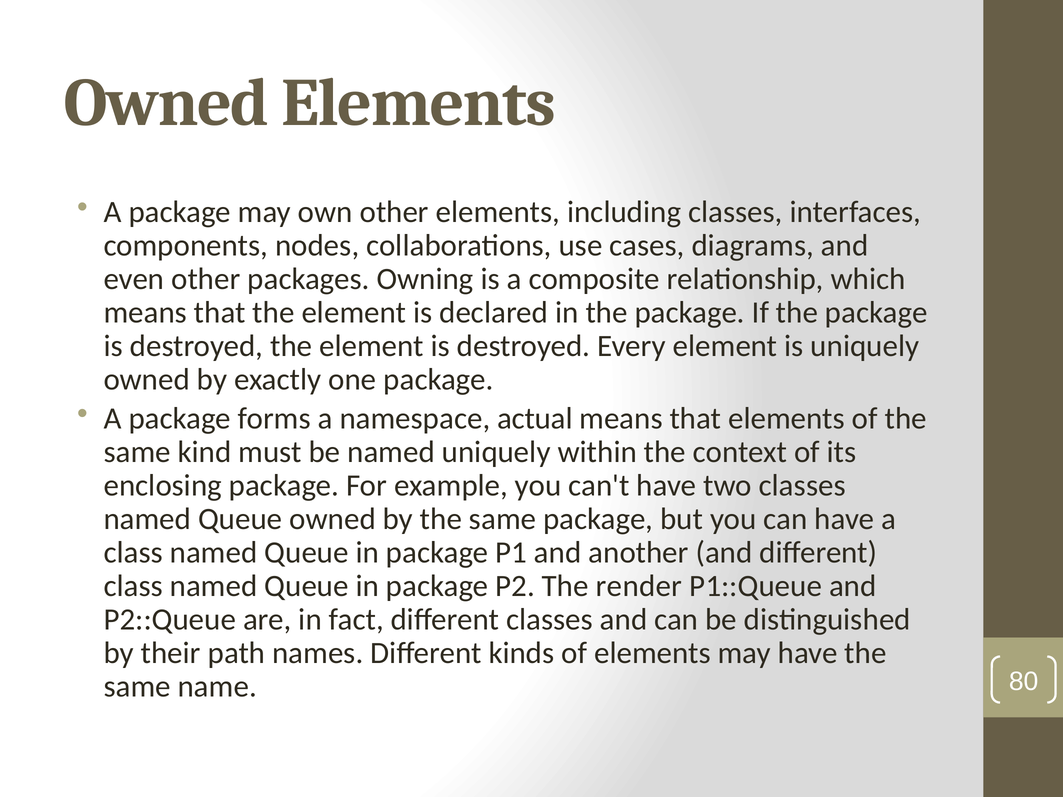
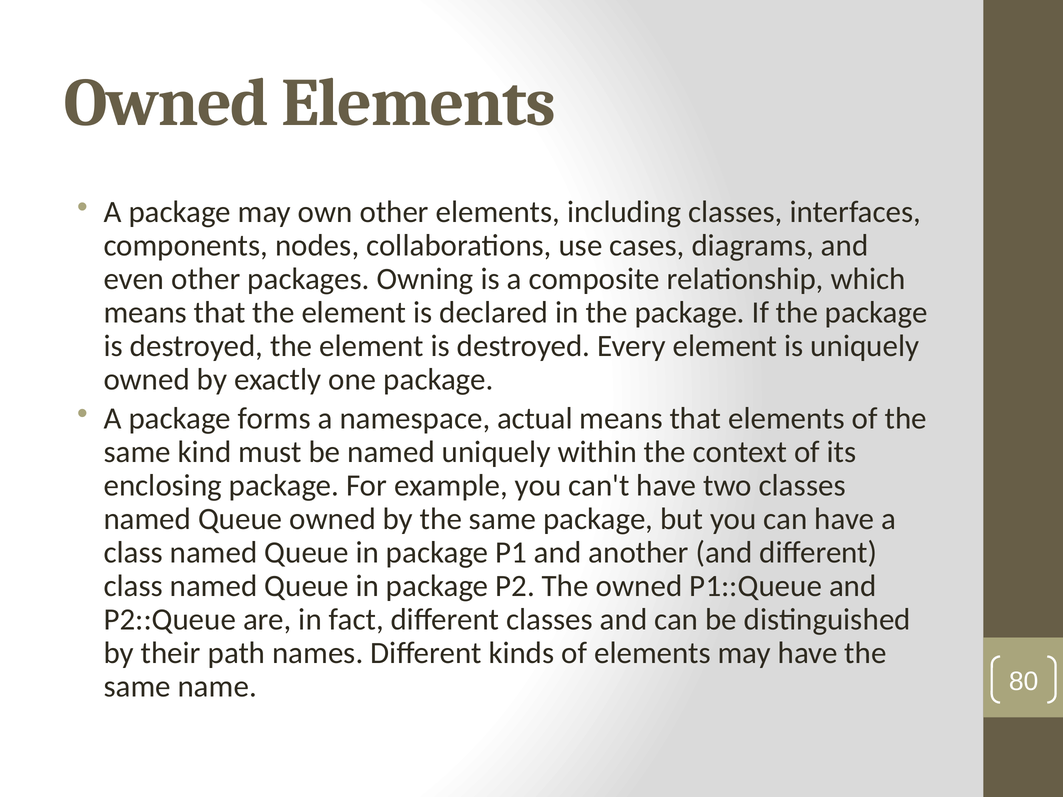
The render: render -> owned
